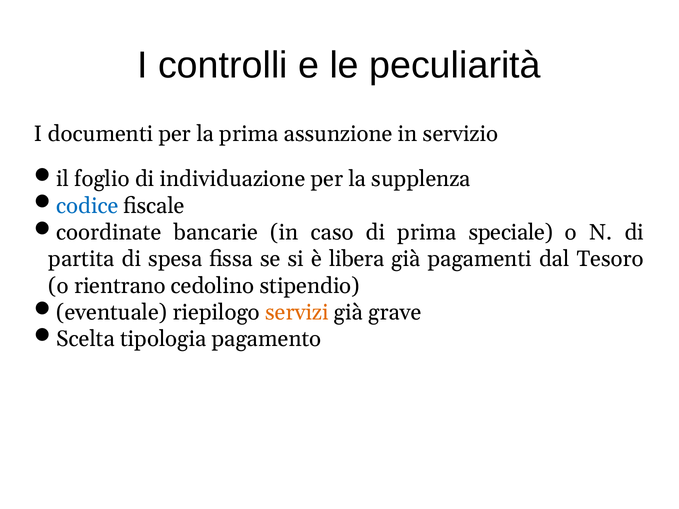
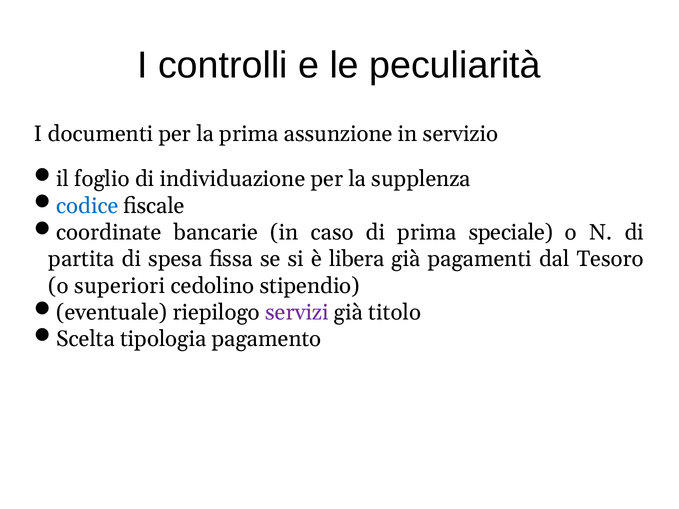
rientrano: rientrano -> superiori
servizi colour: orange -> purple
grave: grave -> titolo
